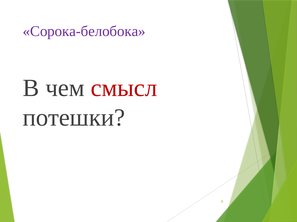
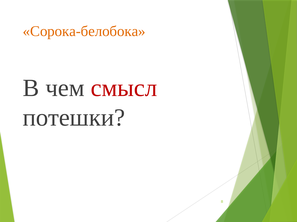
Сорока-белобока colour: purple -> orange
